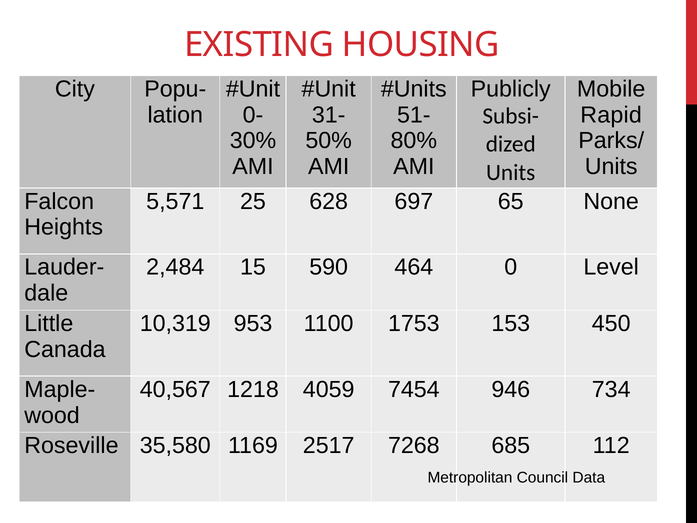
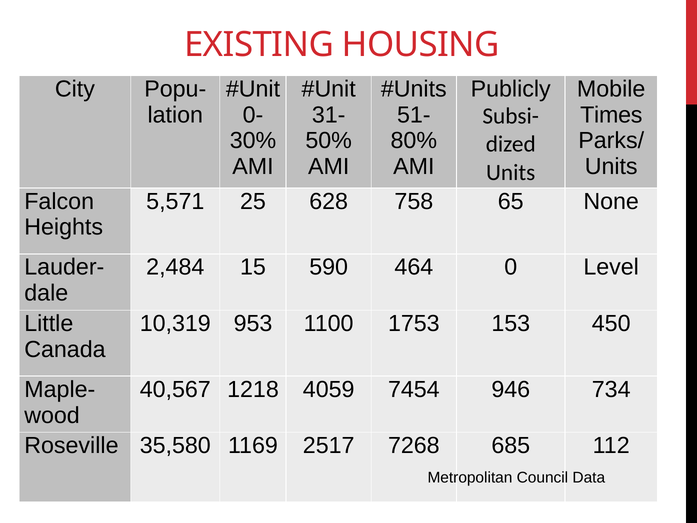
Rapid: Rapid -> Times
697: 697 -> 758
